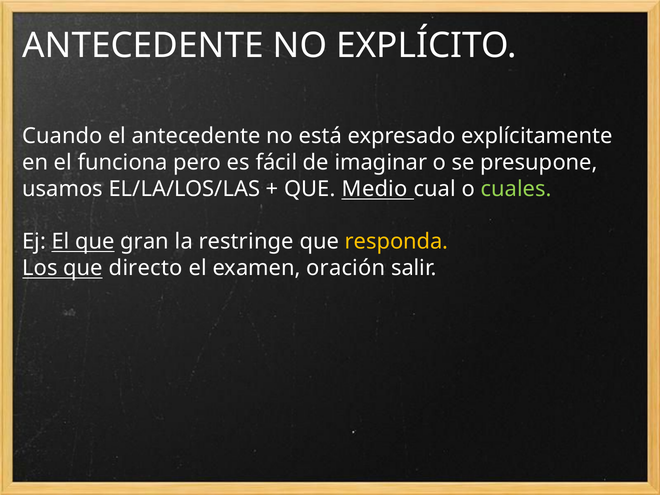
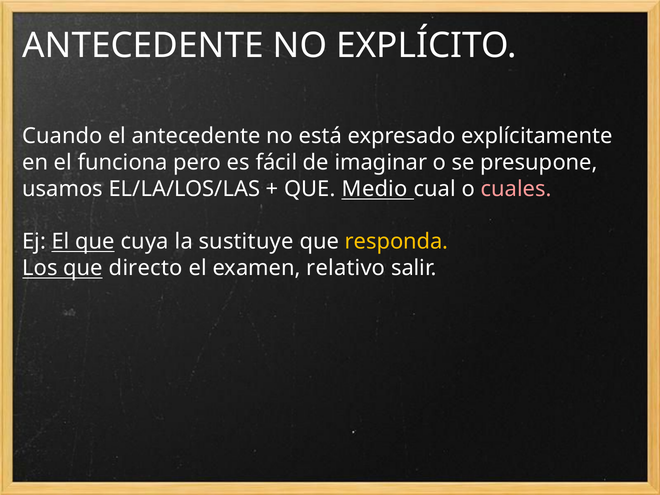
cuales colour: light green -> pink
gran: gran -> cuya
restringe: restringe -> sustituye
oración: oración -> relativo
